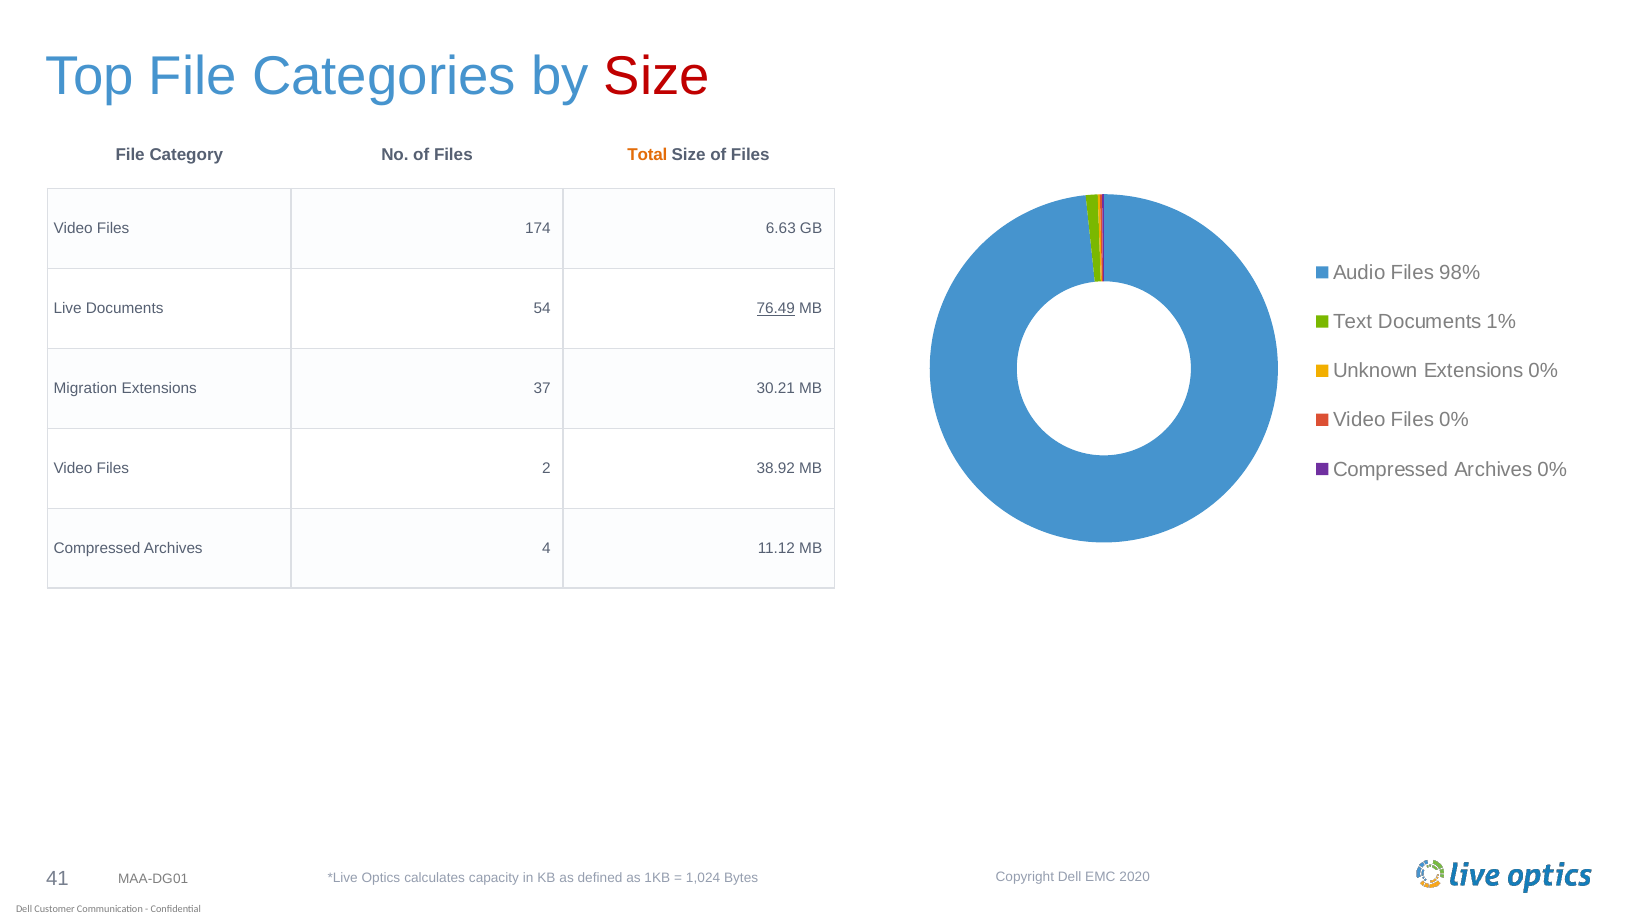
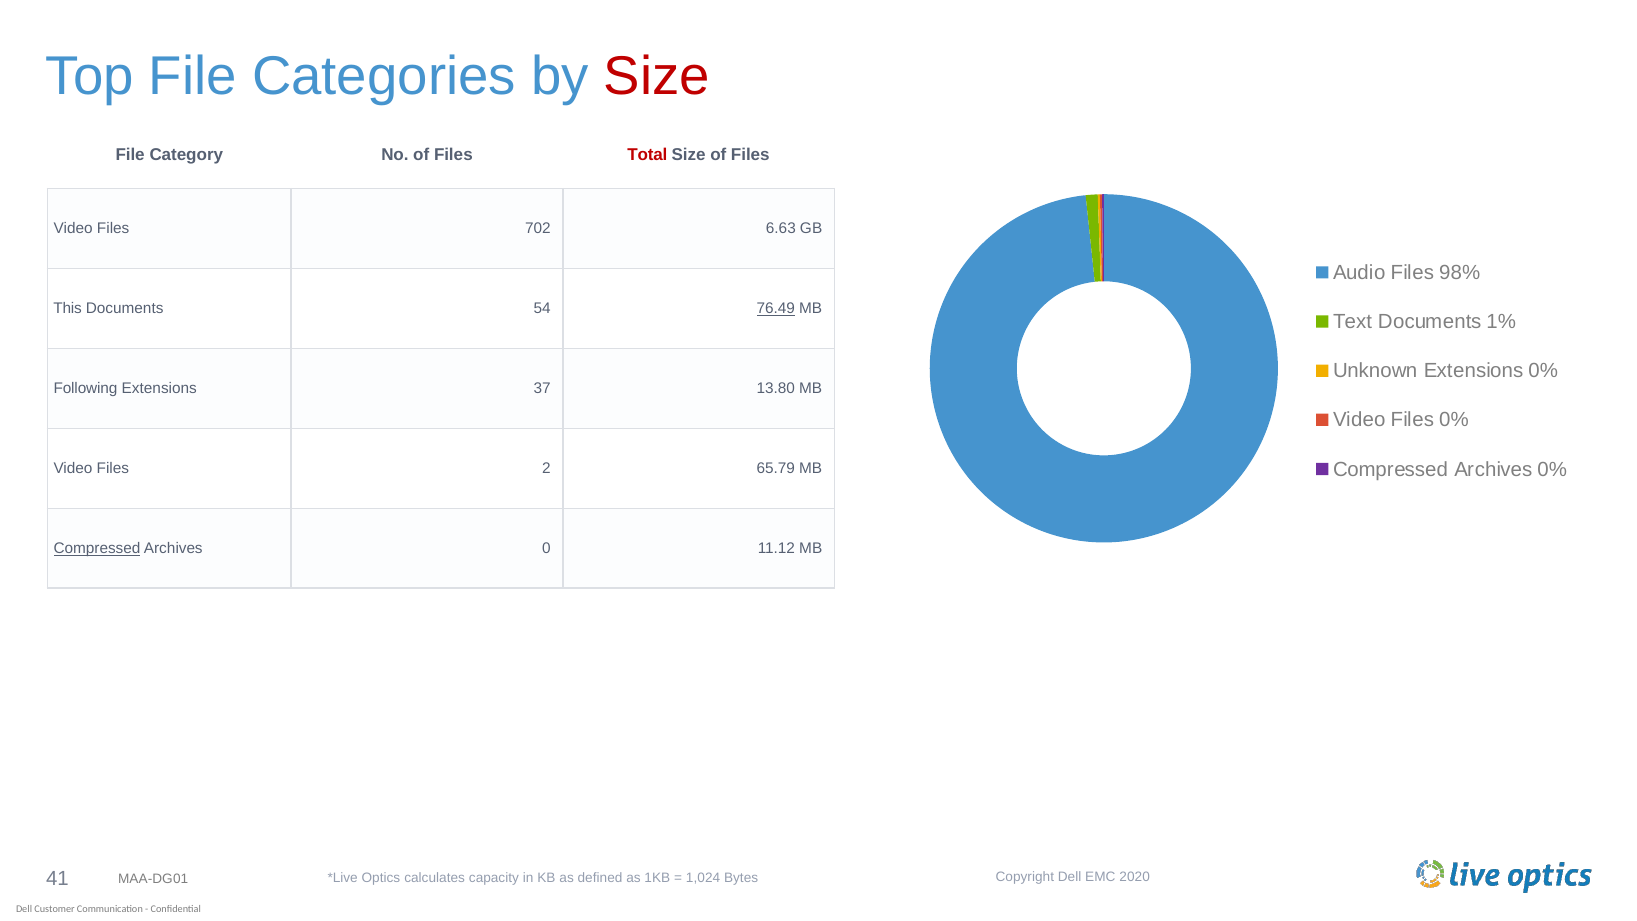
Total colour: orange -> red
174: 174 -> 702
Live: Live -> This
Migration: Migration -> Following
30.21: 30.21 -> 13.80
38.92: 38.92 -> 65.79
Compressed at (97, 548) underline: none -> present
4: 4 -> 0
